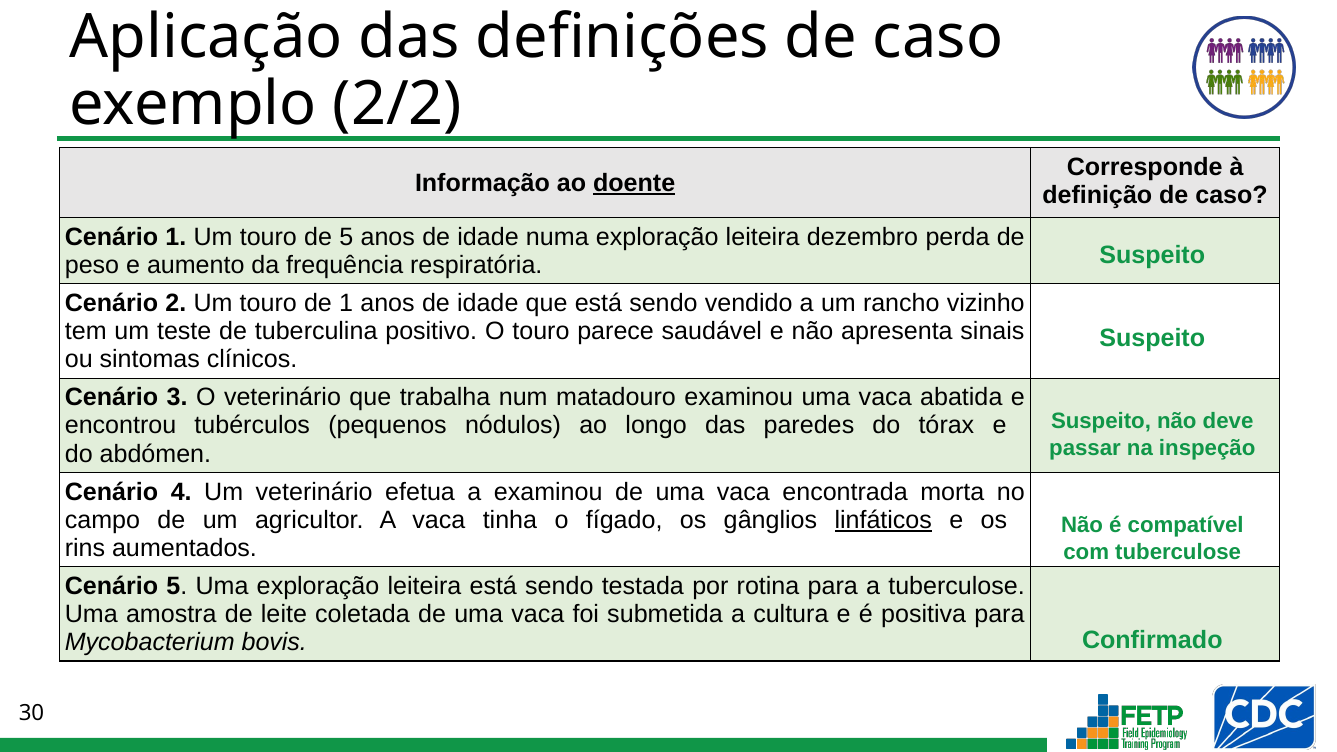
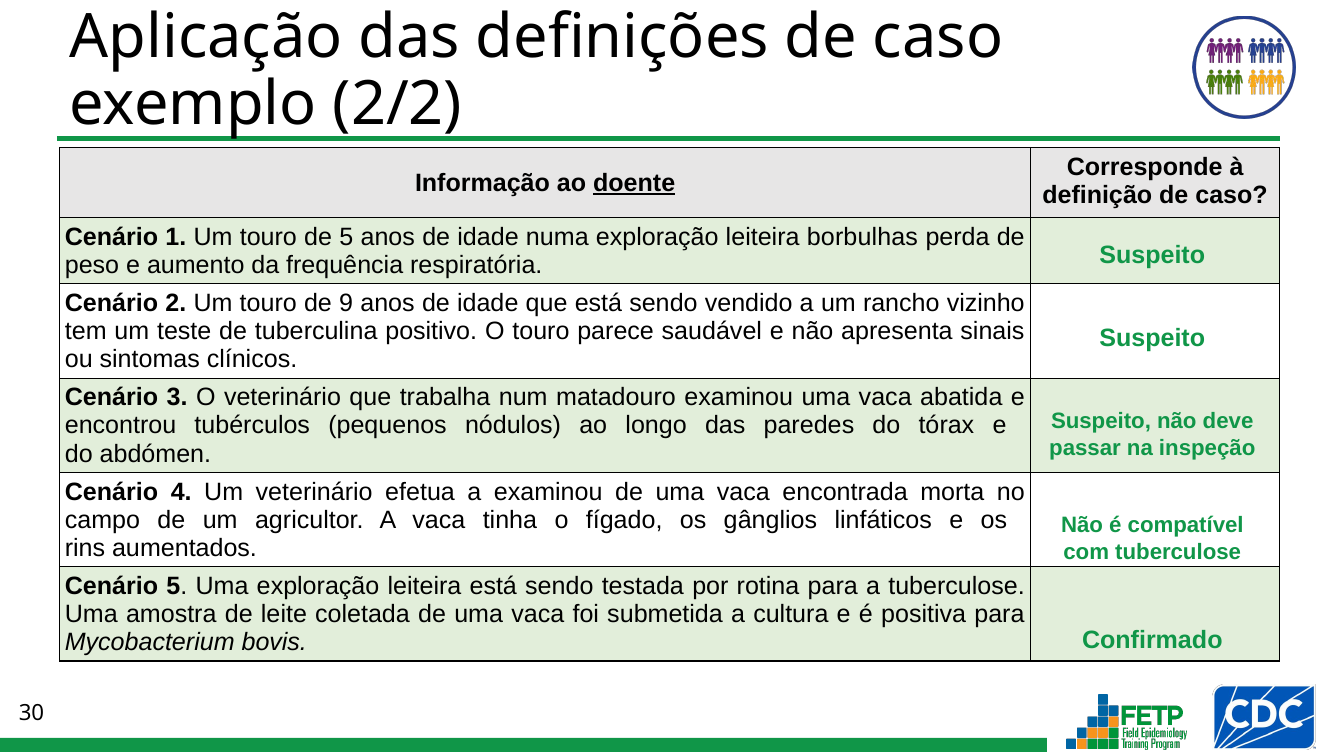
dezembro: dezembro -> borbulhas
de 1: 1 -> 9
linfáticos underline: present -> none
